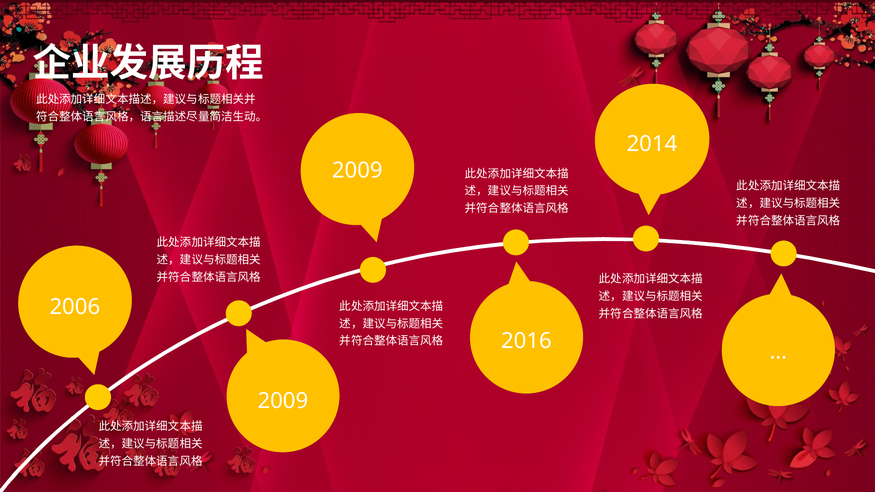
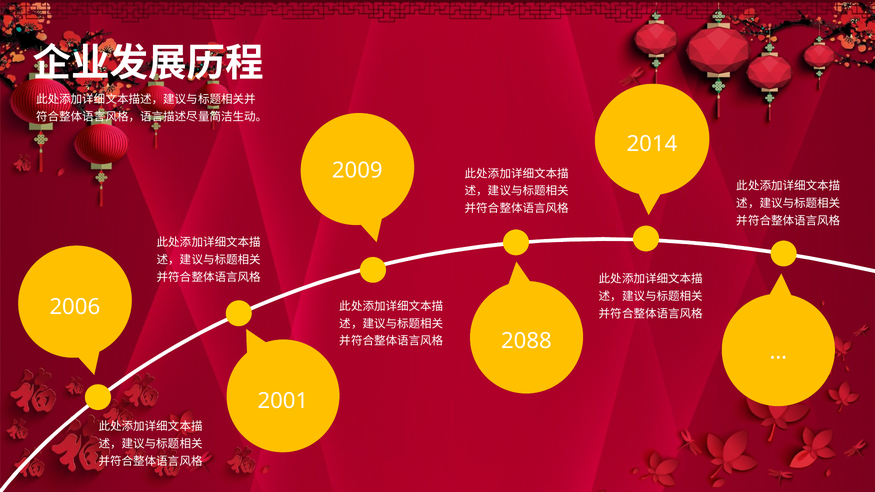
2016: 2016 -> 2088
2009 at (283, 401): 2009 -> 2001
